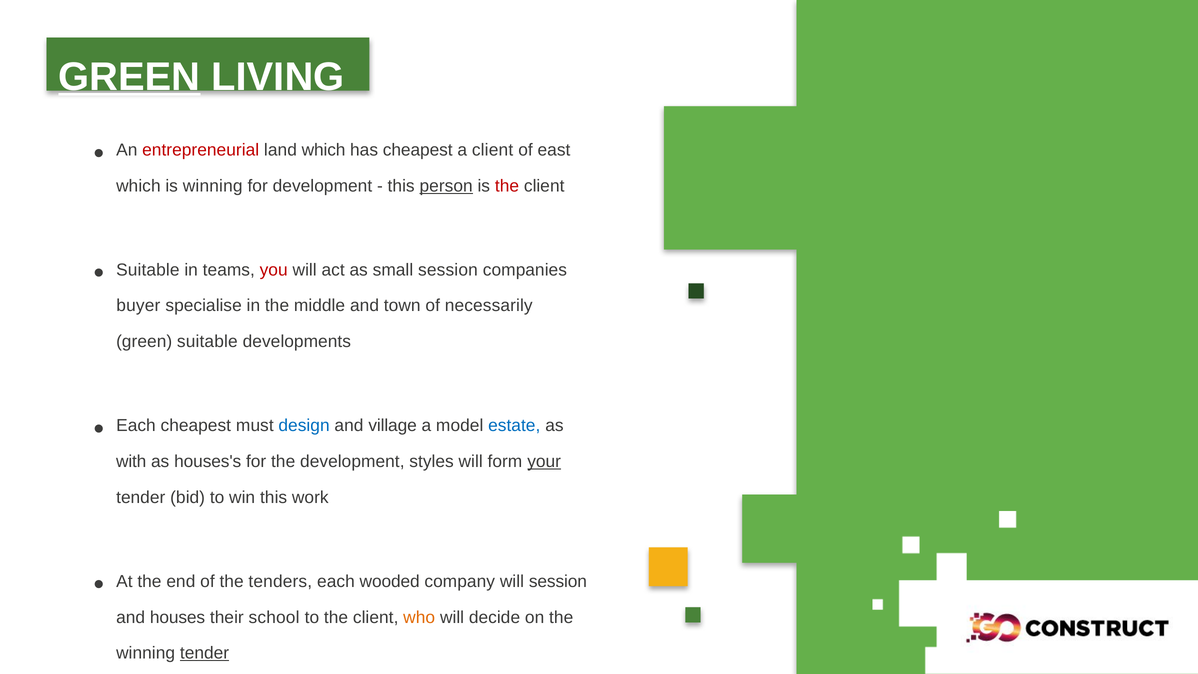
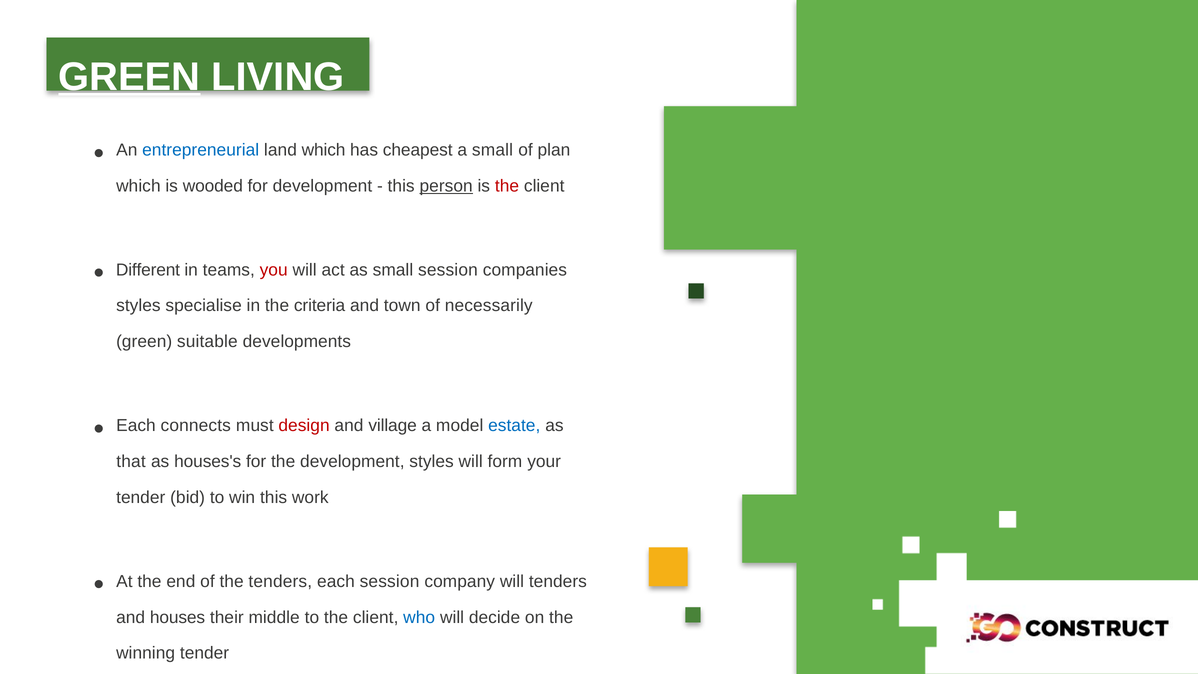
entrepreneurial colour: red -> blue
a client: client -> small
east: east -> plan
is winning: winning -> wooded
Suitable at (148, 270): Suitable -> Different
buyer at (138, 306): buyer -> styles
in the middle: middle -> criteria
Each cheapest: cheapest -> connects
design at (304, 426) colour: blue -> red
with at (131, 461): with -> that
your underline: present -> none
each wooded: wooded -> session
will session: session -> tenders
school: school -> middle
who colour: orange -> blue
tender at (205, 653) underline: present -> none
